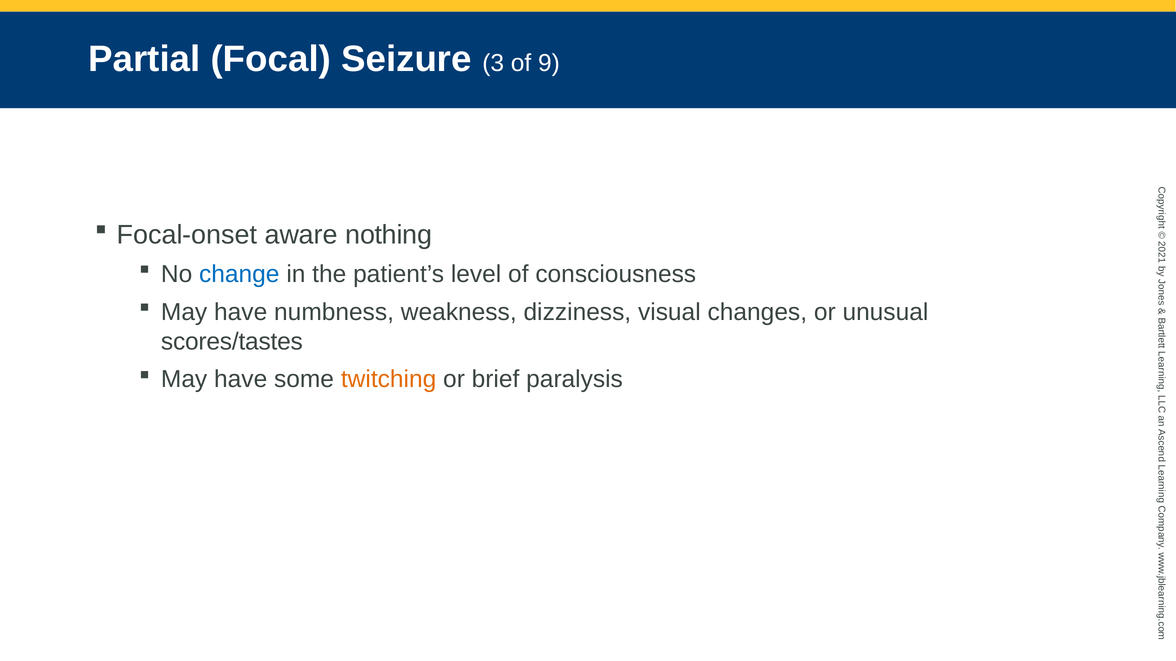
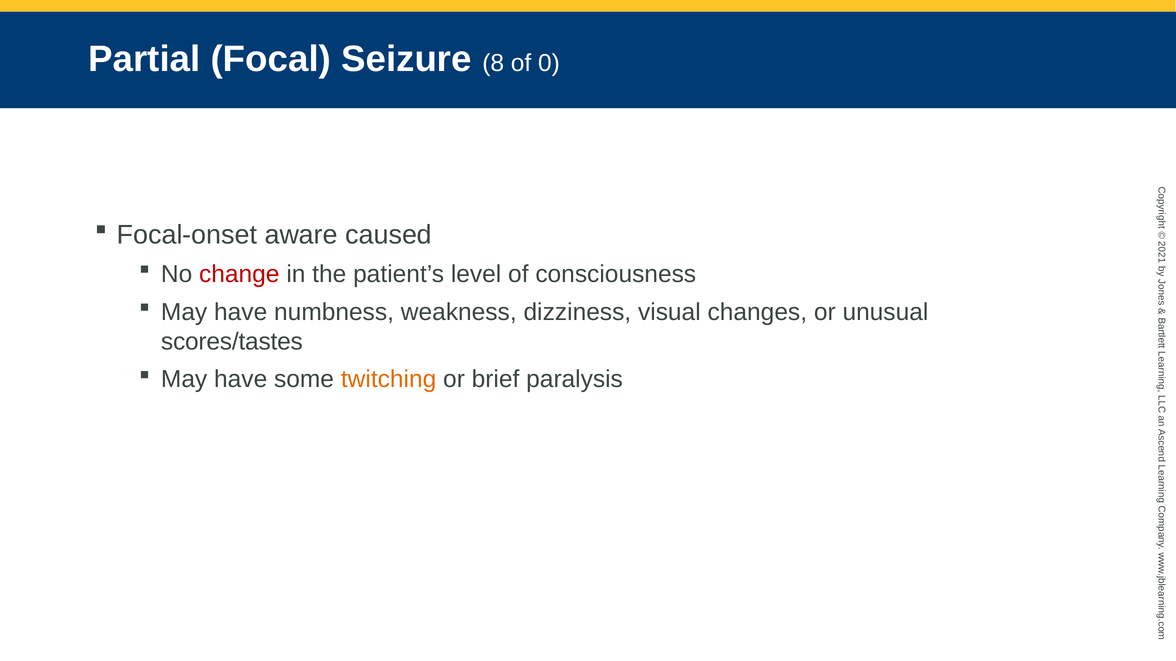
3: 3 -> 8
of 9: 9 -> 0
nothing: nothing -> caused
change colour: blue -> red
